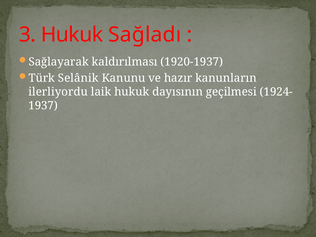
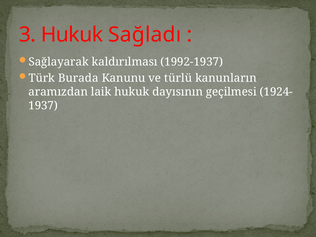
1920-1937: 1920-1937 -> 1992-1937
Selânik: Selânik -> Burada
hazır: hazır -> türlü
ilerliyordu: ilerliyordu -> aramızdan
